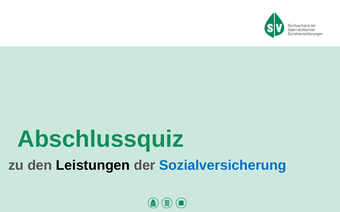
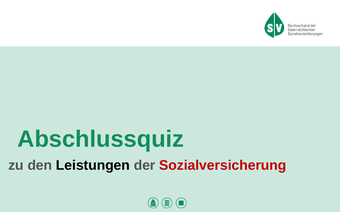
Sozialversicherung colour: blue -> red
